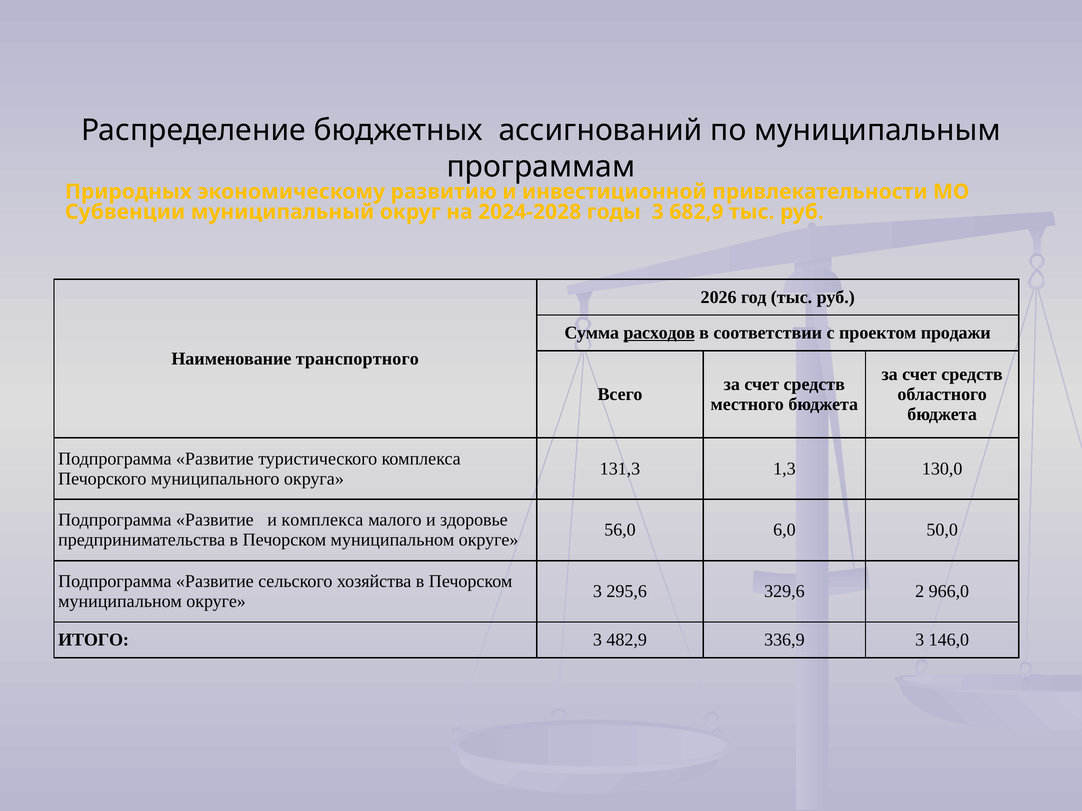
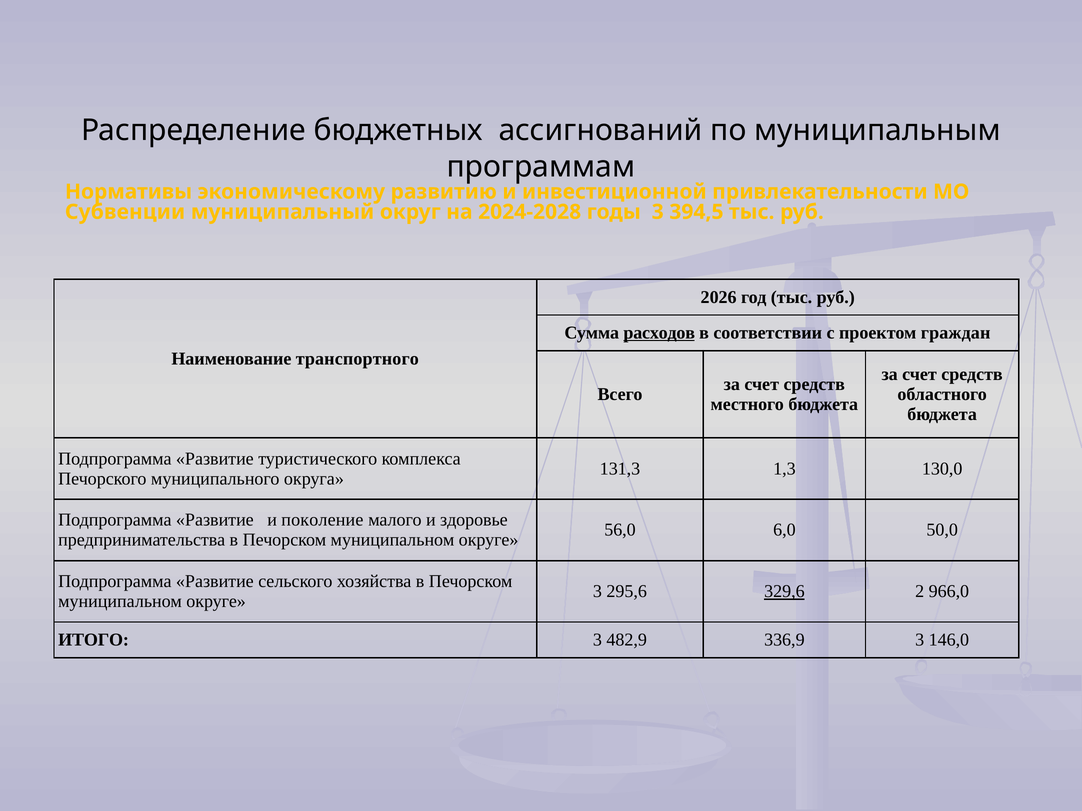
Природных: Природных -> Нормативы
682,9: 682,9 -> 394,5
продажи: продажи -> граждан
и комплекса: комплекса -> поколение
329,6 underline: none -> present
